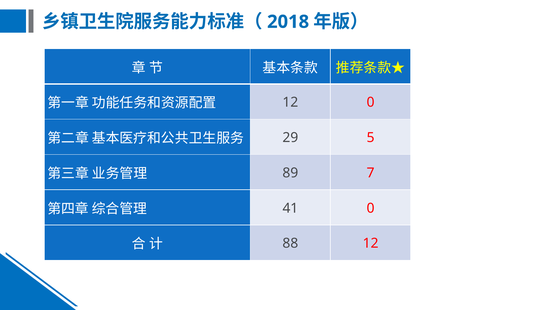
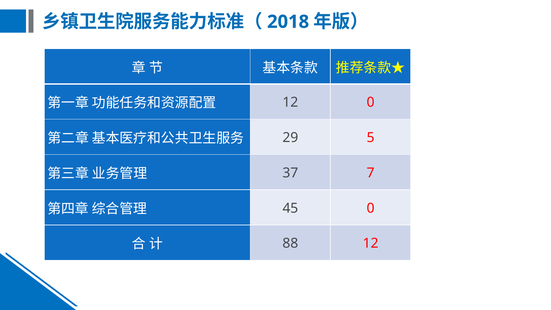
89: 89 -> 37
41: 41 -> 45
